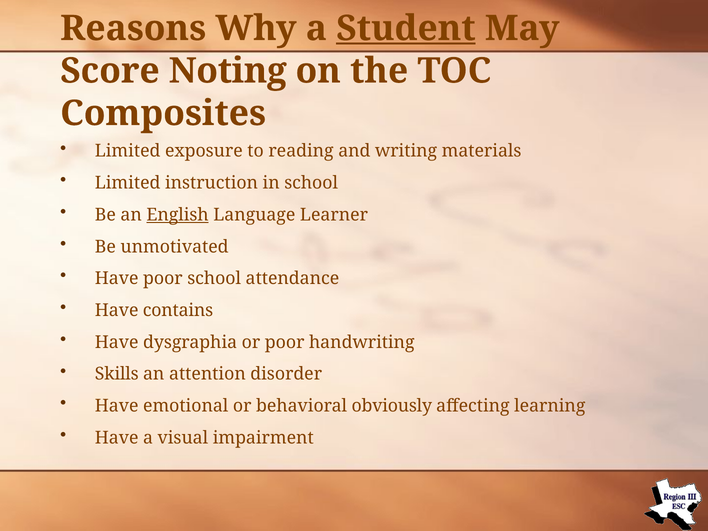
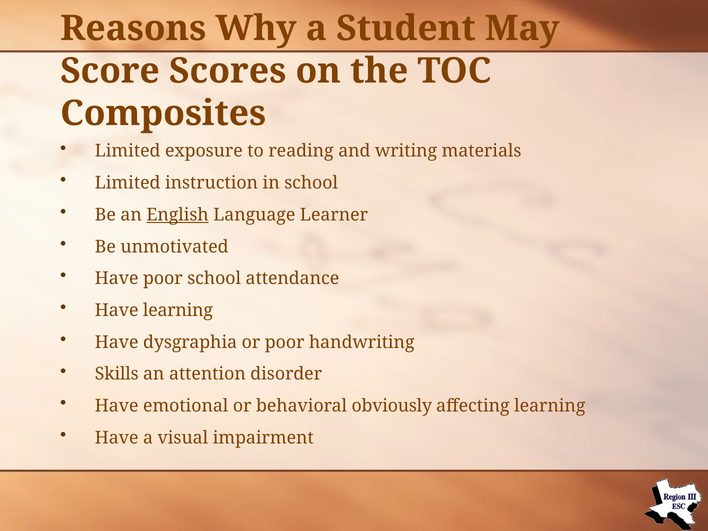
Student underline: present -> none
Noting: Noting -> Scores
Have contains: contains -> learning
